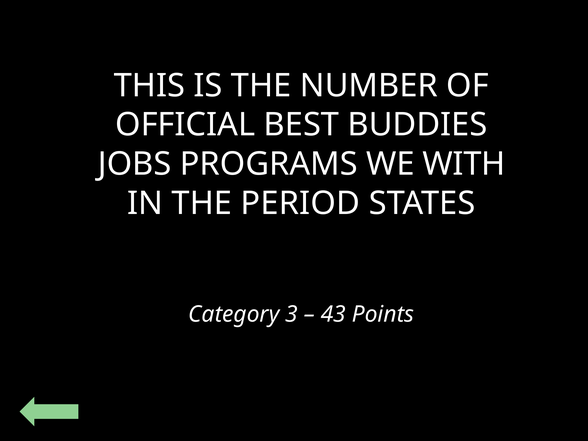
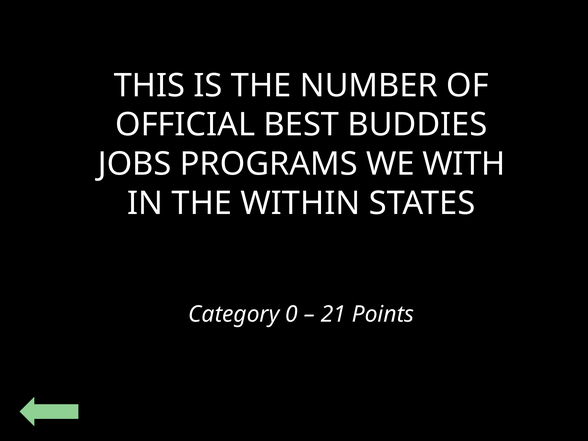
PERIOD: PERIOD -> WITHIN
3: 3 -> 0
43: 43 -> 21
